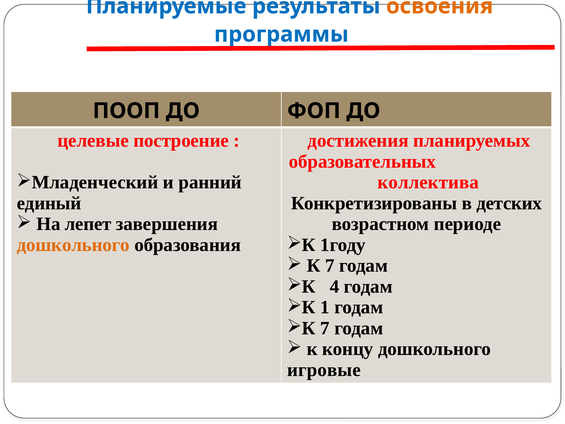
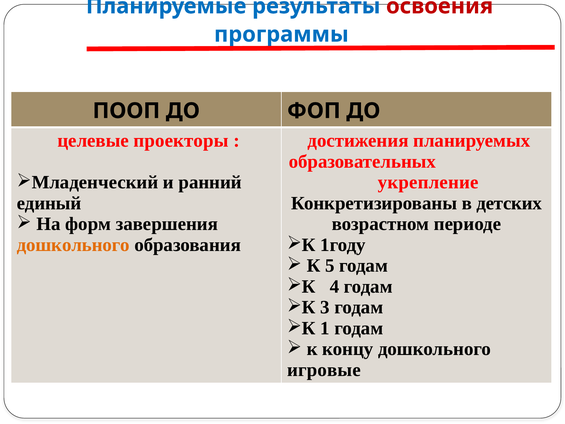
освоения colour: orange -> red
построение: построение -> проекторы
коллектива: коллектива -> укрепление
лепет: лепет -> форм
К 7: 7 -> 5
1: 1 -> 3
7 at (325, 328): 7 -> 1
